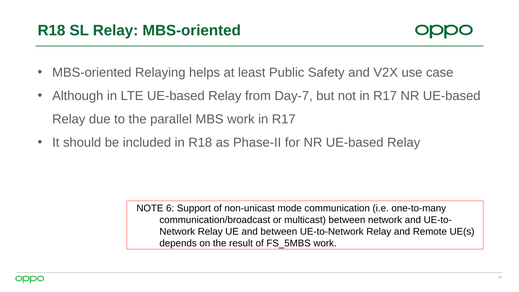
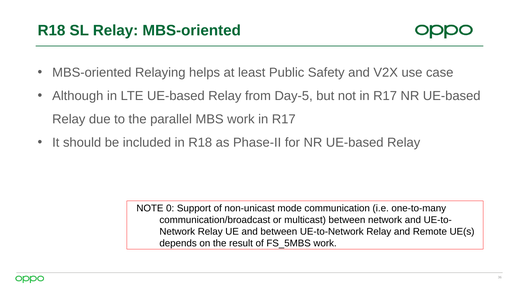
Day-7: Day-7 -> Day-5
6: 6 -> 0
